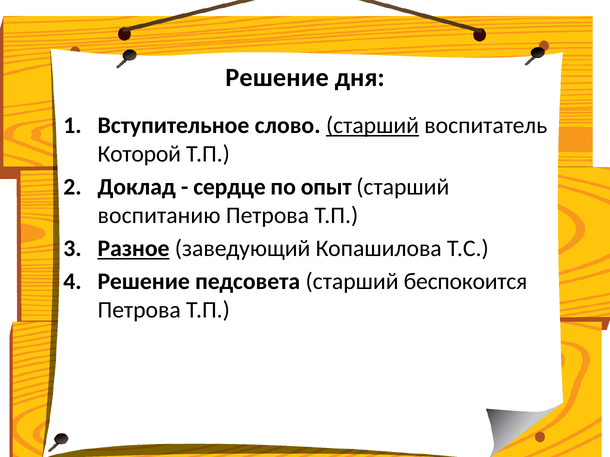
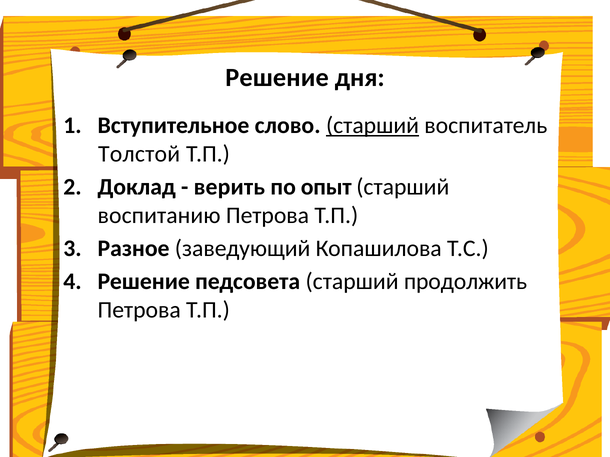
Которой: Которой -> Толстой
сердце: сердце -> верить
Разное underline: present -> none
беспокоится: беспокоится -> продолжить
